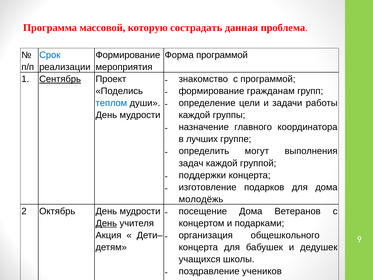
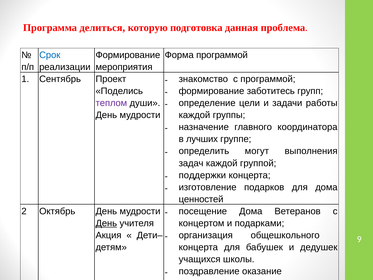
массовой: массовой -> делиться
сострадать: сострадать -> подготовка
Сентябрь underline: present -> none
гражданам: гражданам -> заботитесь
теплом colour: blue -> purple
молодёжь: молодёжь -> ценностей
учеников: учеников -> оказание
